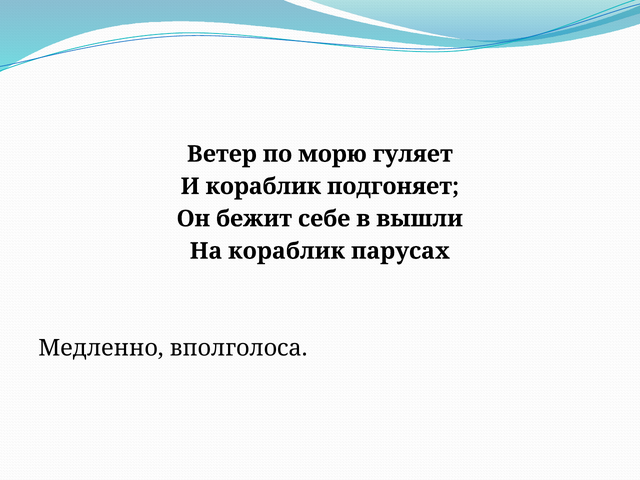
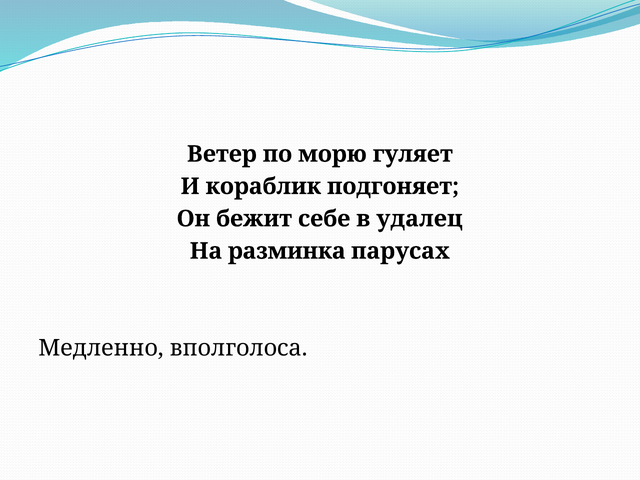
вышли: вышли -> удалец
На кораблик: кораблик -> разминка
